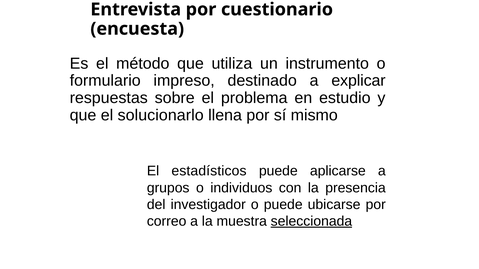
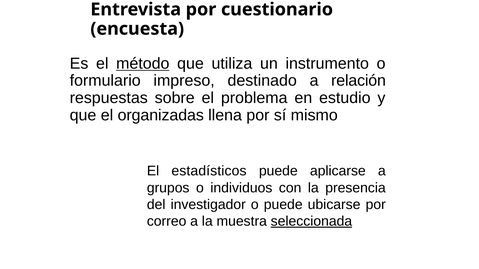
método underline: none -> present
explicar: explicar -> relación
solucionarlo: solucionarlo -> organizadas
